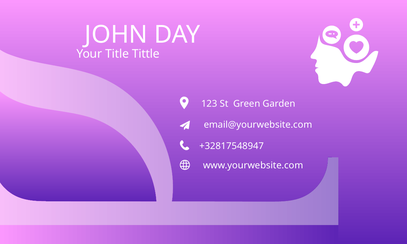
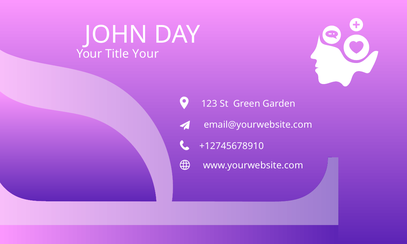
Title Tittle: Tittle -> Your
+32817548947: +32817548947 -> +12745678910
